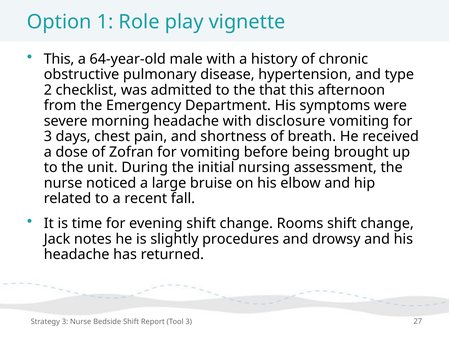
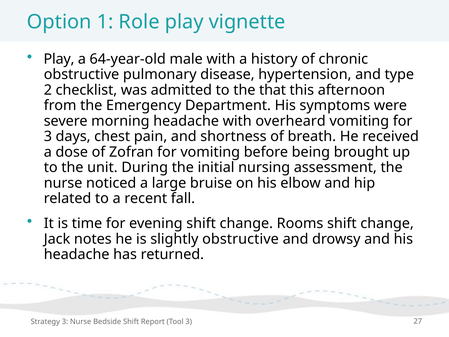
This at (59, 59): This -> Play
disclosure: disclosure -> overheard
slightly procedures: procedures -> obstructive
